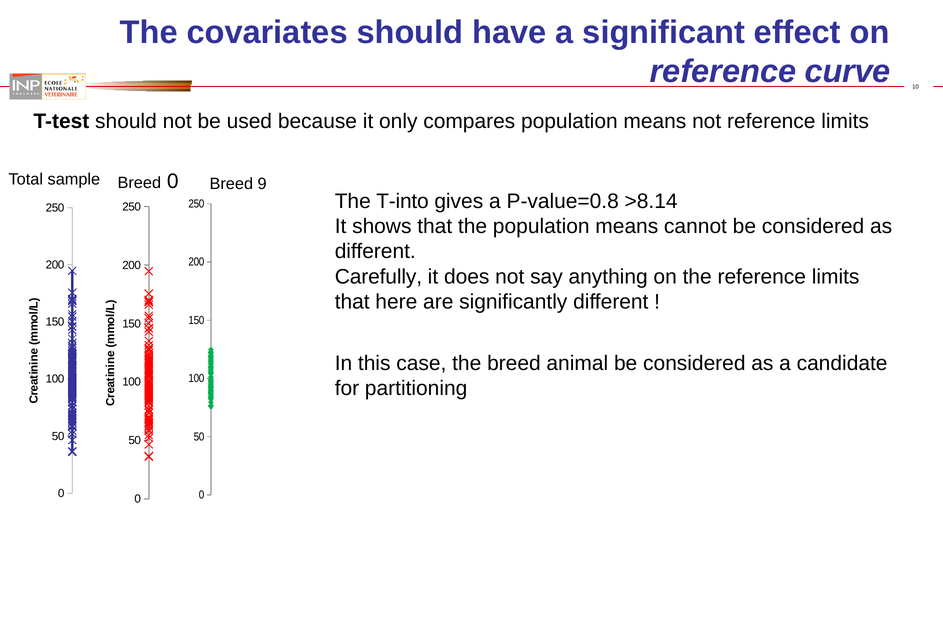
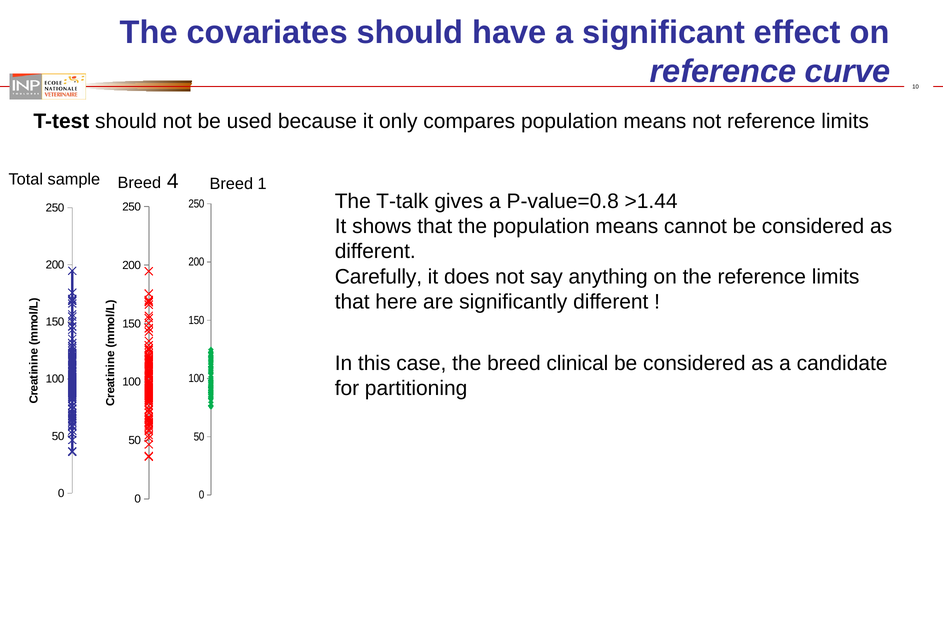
Breed 0: 0 -> 4
9: 9 -> 1
T-into: T-into -> T-talk
>8.14: >8.14 -> >1.44
animal: animal -> clinical
